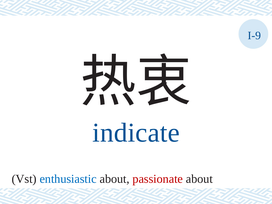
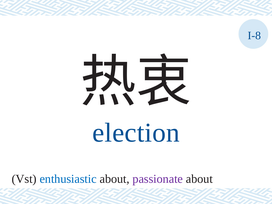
I-9: I-9 -> I-8
indicate: indicate -> election
passionate colour: red -> purple
